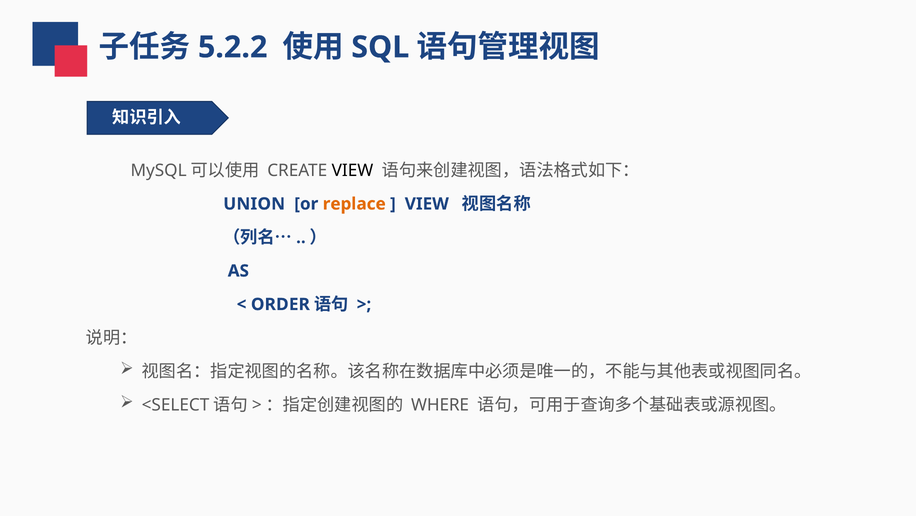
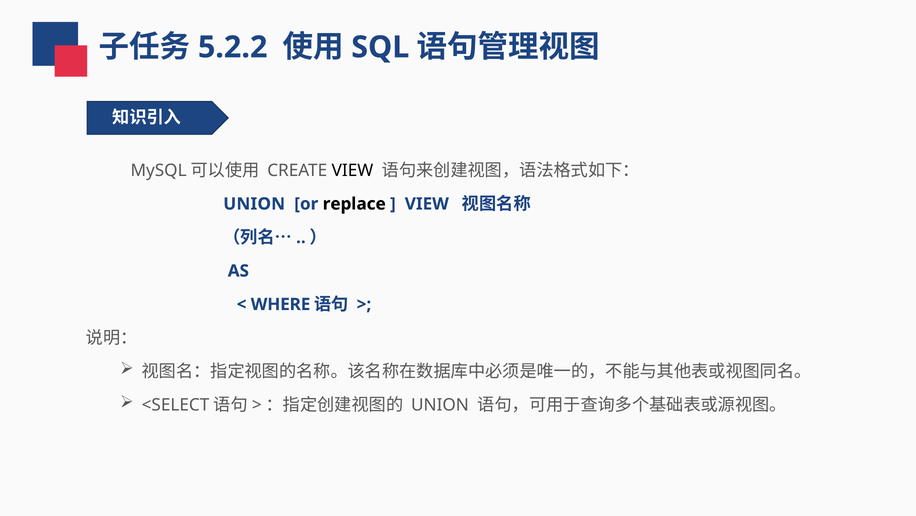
replace colour: orange -> black
ORDER: ORDER -> WHERE
WHERE at (440, 404): WHERE -> UNION
